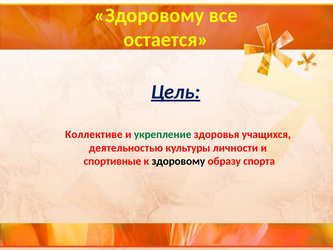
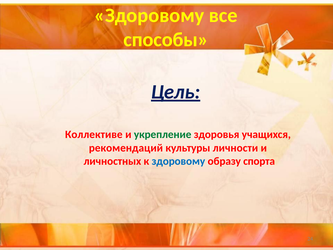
остается: остается -> способы
деятельностью: деятельностью -> рекомендаций
спортивные: спортивные -> личностных
здоровому at (178, 161) colour: black -> blue
